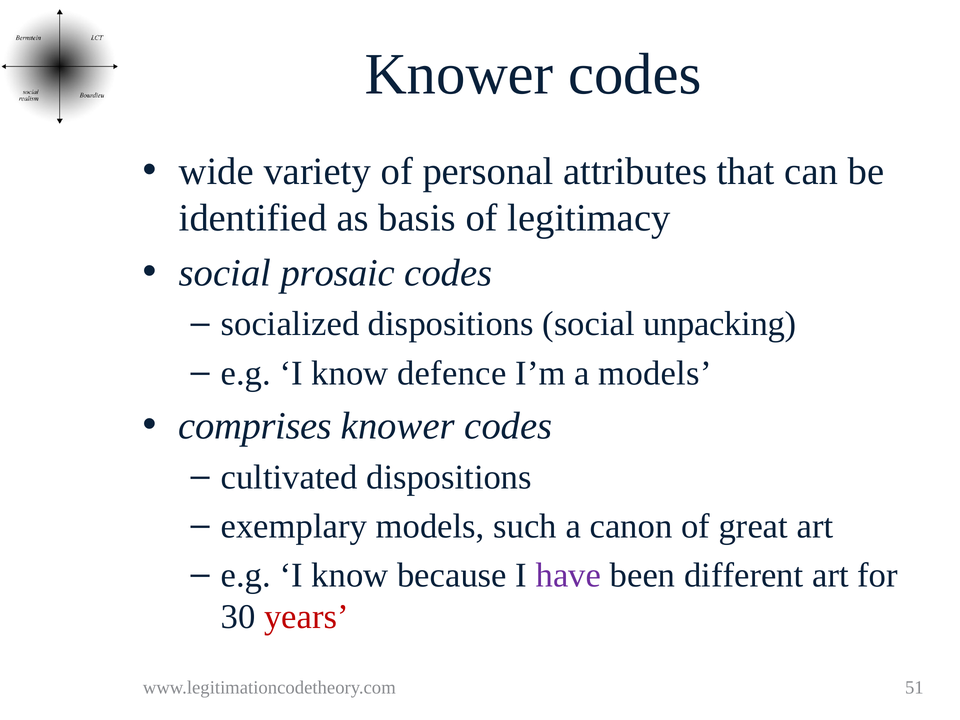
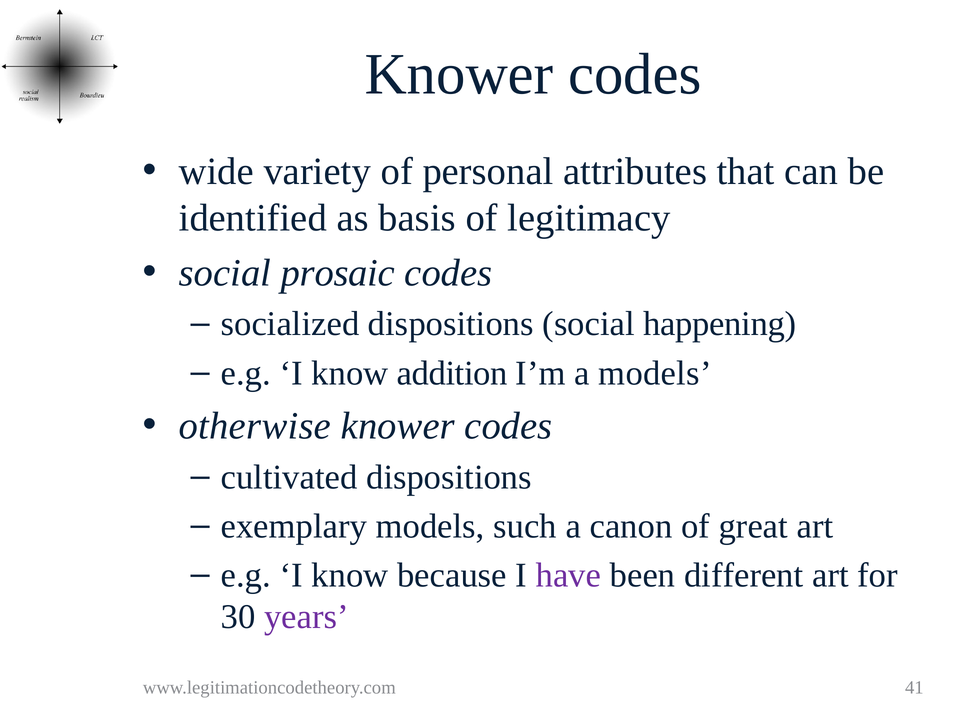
unpacking: unpacking -> happening
defence: defence -> addition
comprises: comprises -> otherwise
years colour: red -> purple
51: 51 -> 41
